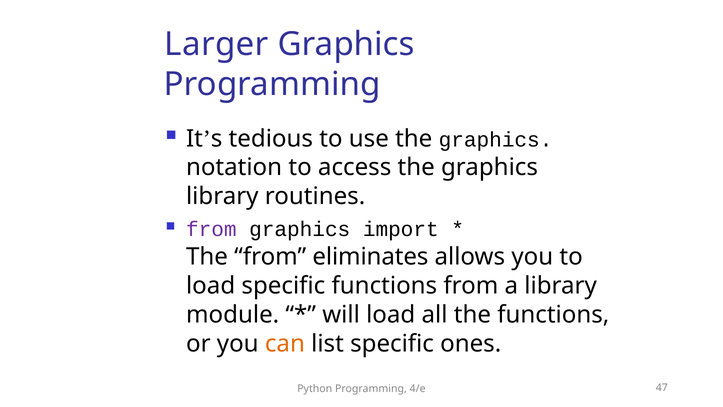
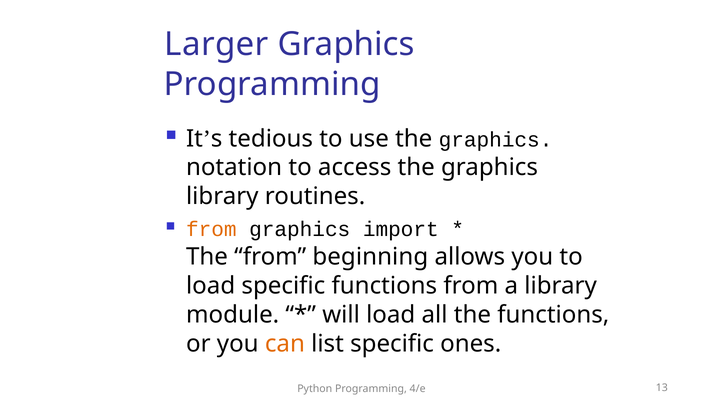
from at (211, 229) colour: purple -> orange
eliminates: eliminates -> beginning
47: 47 -> 13
